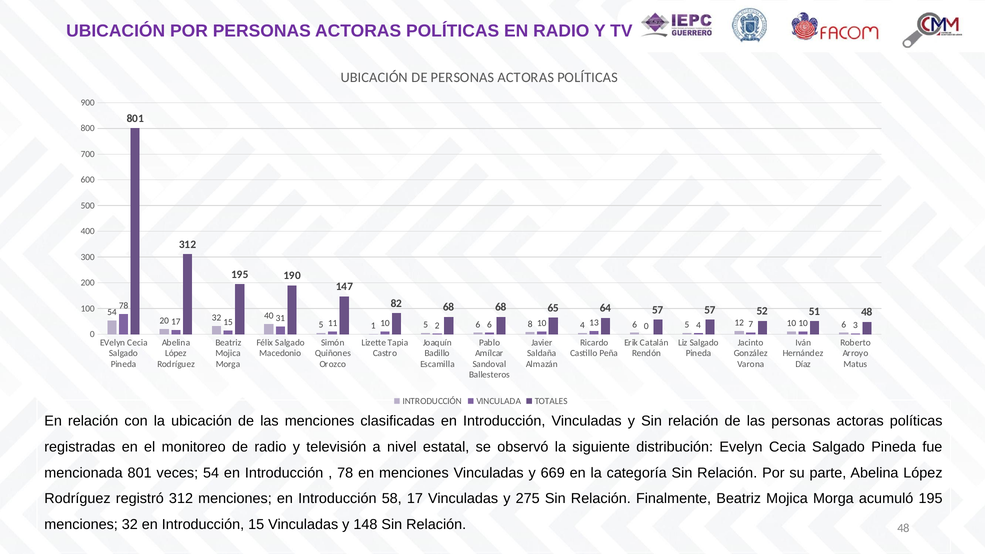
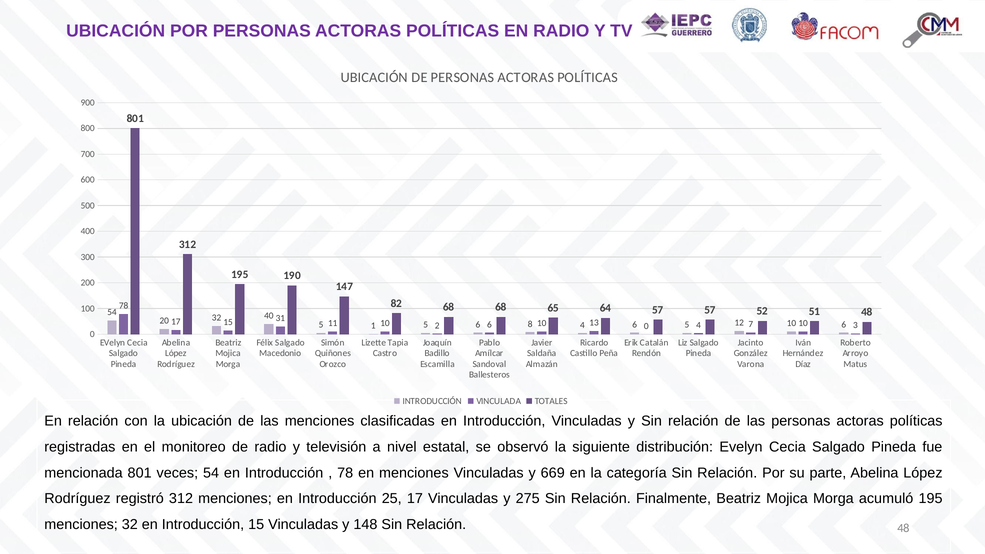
58: 58 -> 25
